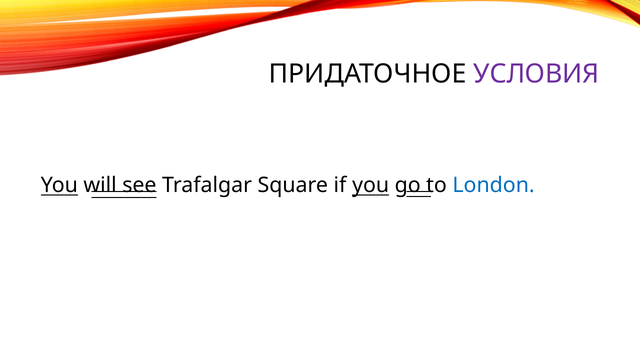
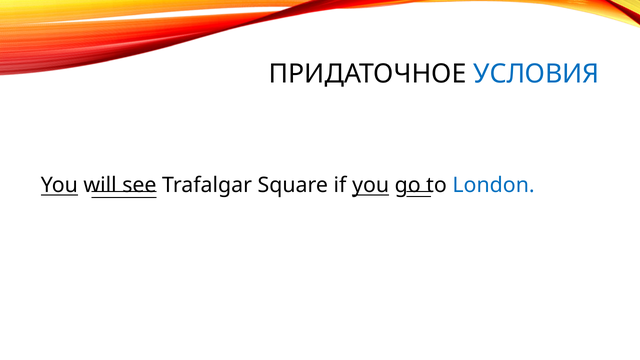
УСЛОВИЯ colour: purple -> blue
